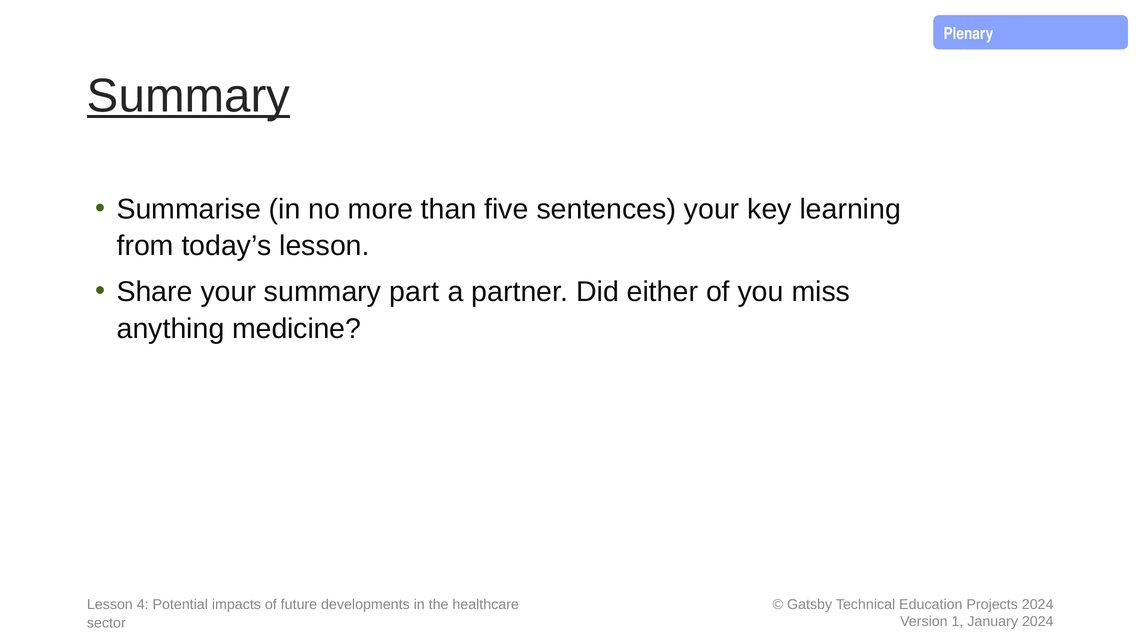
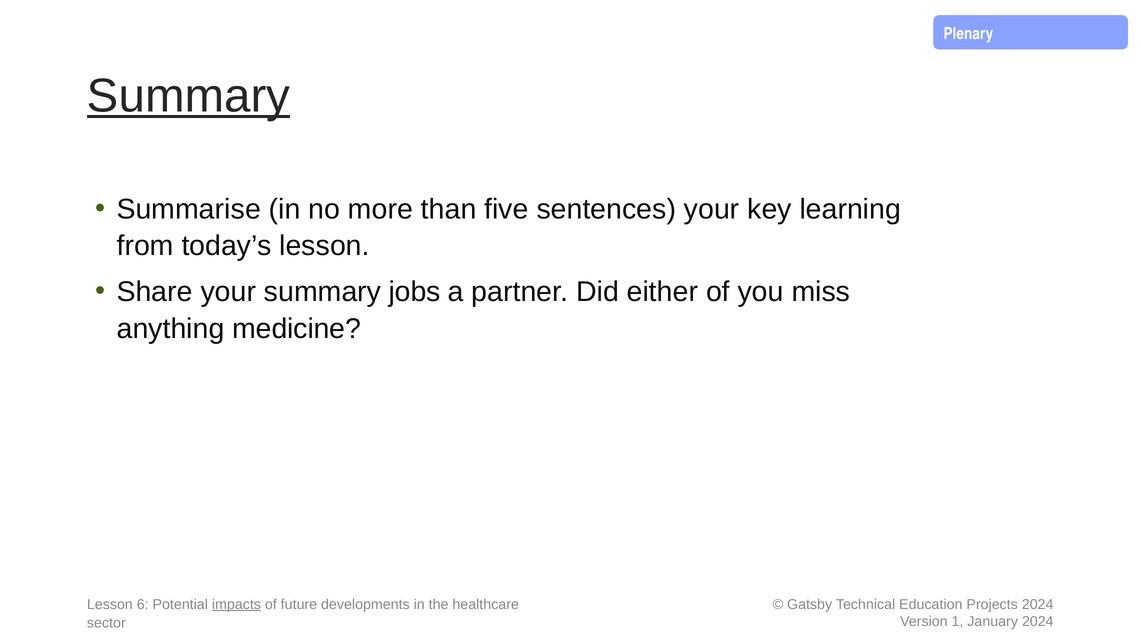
part: part -> jobs
4: 4 -> 6
impacts underline: none -> present
